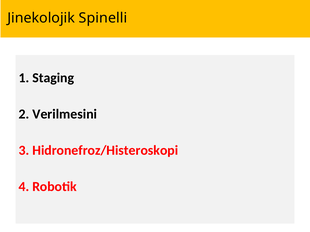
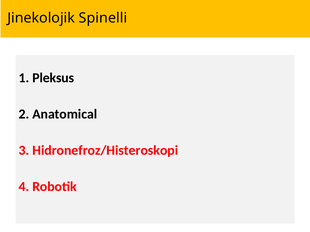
Staging: Staging -> Pleksus
Verilmesini: Verilmesini -> Anatomical
